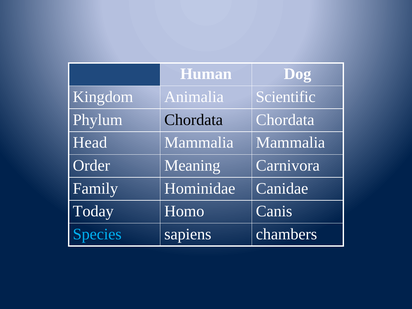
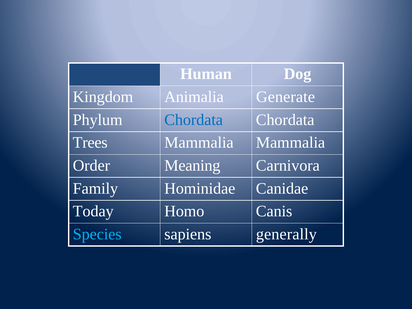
Scientific: Scientific -> Generate
Chordata at (194, 120) colour: black -> blue
Head: Head -> Trees
chambers: chambers -> generally
